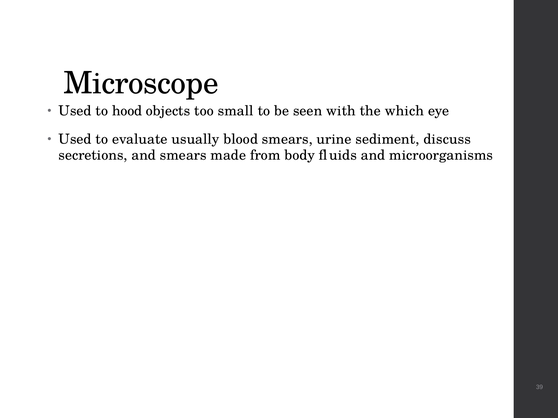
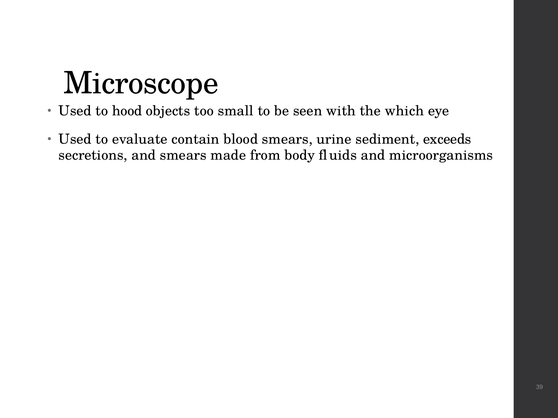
usually: usually -> contain
discuss: discuss -> exceeds
